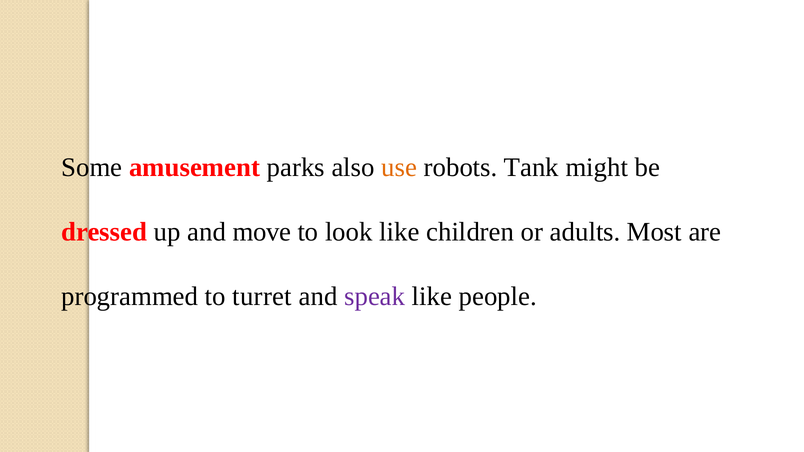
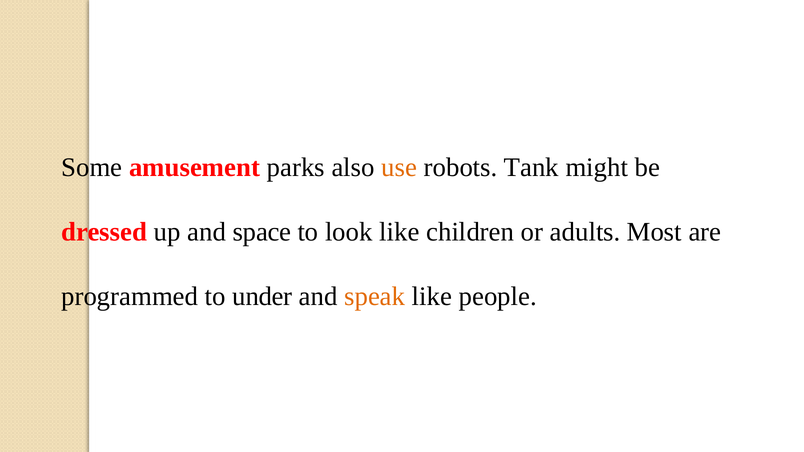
move: move -> space
turret: turret -> under
speak colour: purple -> orange
